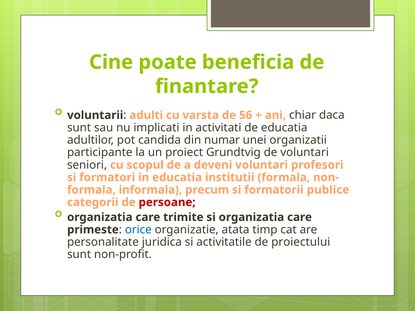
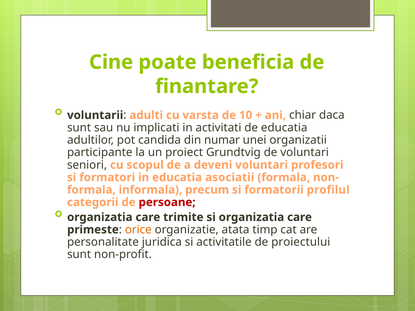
56: 56 -> 10
institutii: institutii -> asociatii
publice: publice -> profilul
orice colour: blue -> orange
